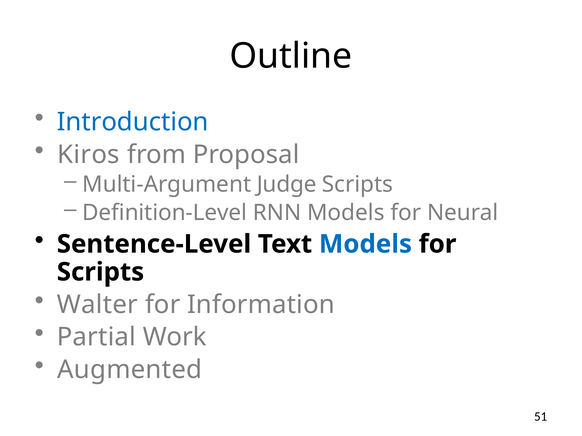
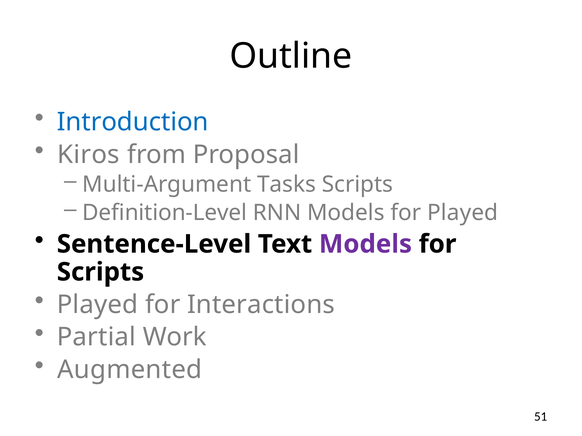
Judge: Judge -> Tasks
for Neural: Neural -> Played
Models at (365, 244) colour: blue -> purple
Walter at (97, 305): Walter -> Played
Information: Information -> Interactions
